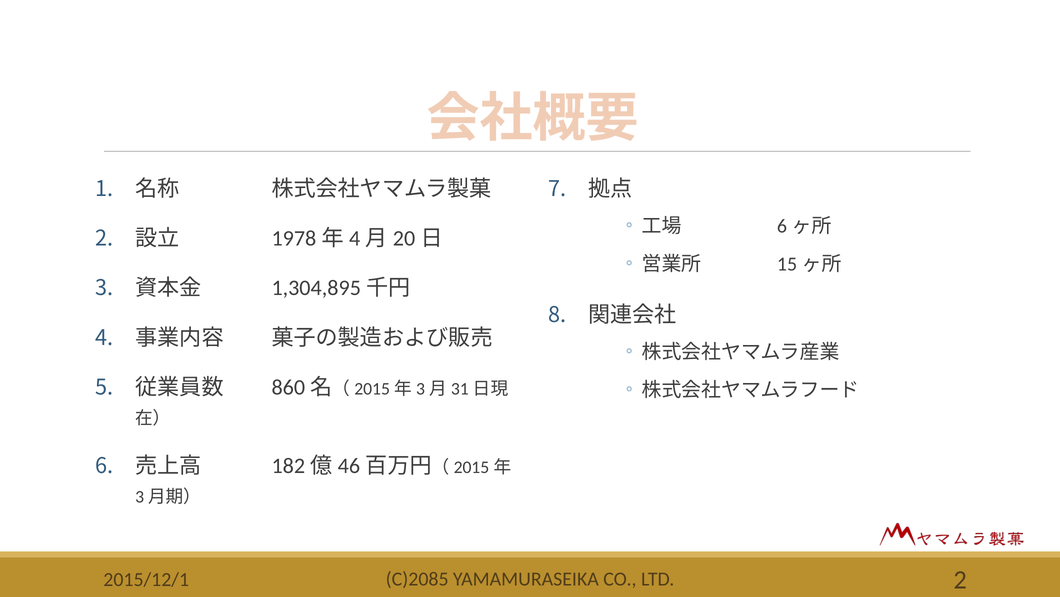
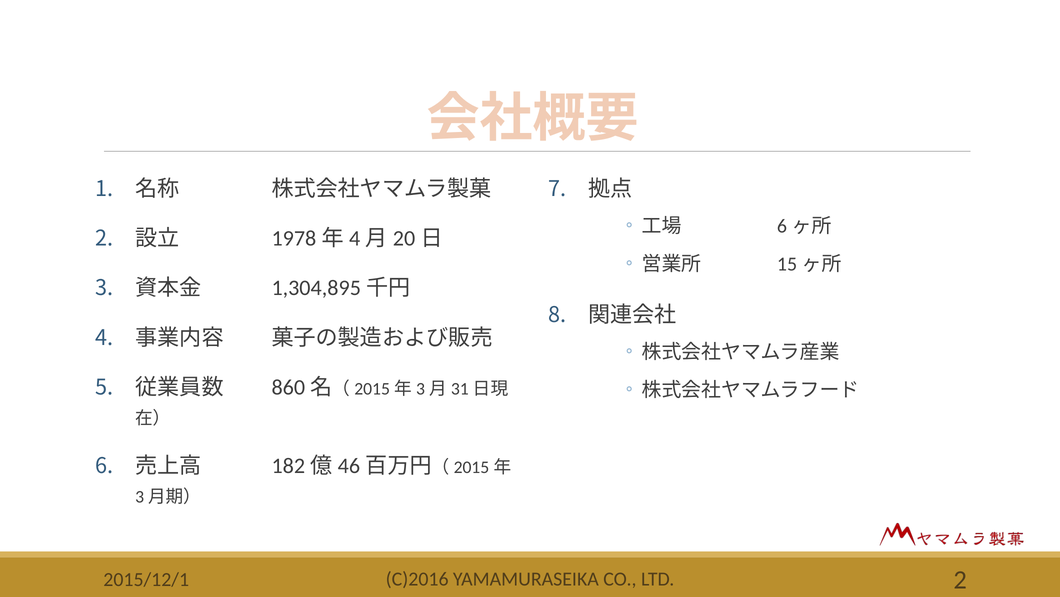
C)2085: C)2085 -> C)2016
